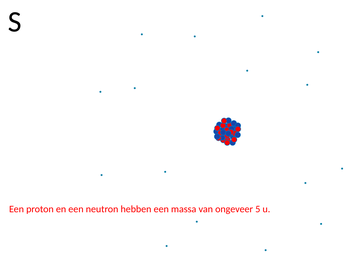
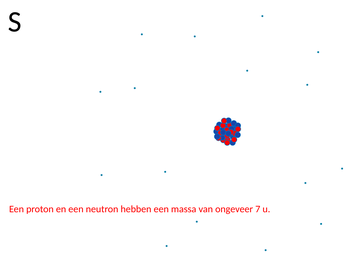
5: 5 -> 7
